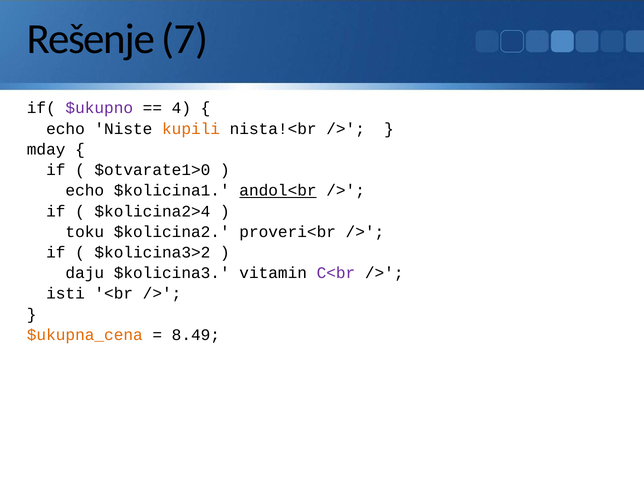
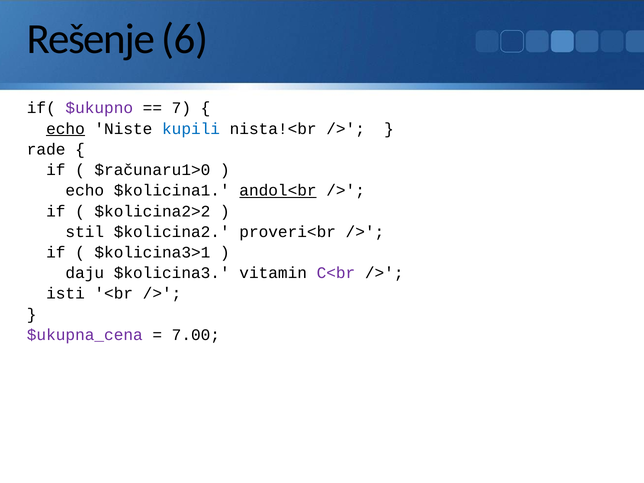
7: 7 -> 6
4: 4 -> 7
echo at (65, 129) underline: none -> present
kupili colour: orange -> blue
mday: mday -> rade
$otvarate1>0: $otvarate1>0 -> $računaru1>0
$kolicina2>4: $kolicina2>4 -> $kolicina2>2
toku: toku -> stil
$kolicina3>2: $kolicina3>2 -> $kolicina3>1
$ukupna_cena colour: orange -> purple
8.49: 8.49 -> 7.00
